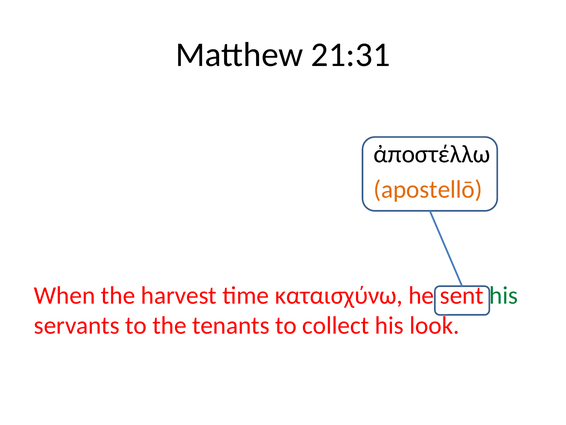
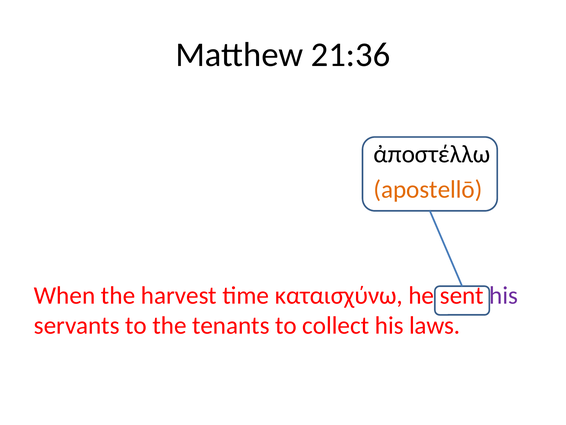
21:31: 21:31 -> 21:36
his at (504, 295) colour: green -> purple
look: look -> laws
